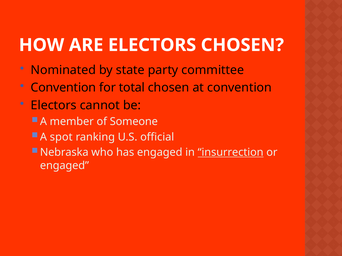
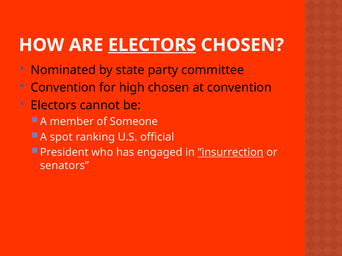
ELECTORS at (152, 45) underline: none -> present
total: total -> high
Nebraska: Nebraska -> President
engaged at (64, 166): engaged -> senators
